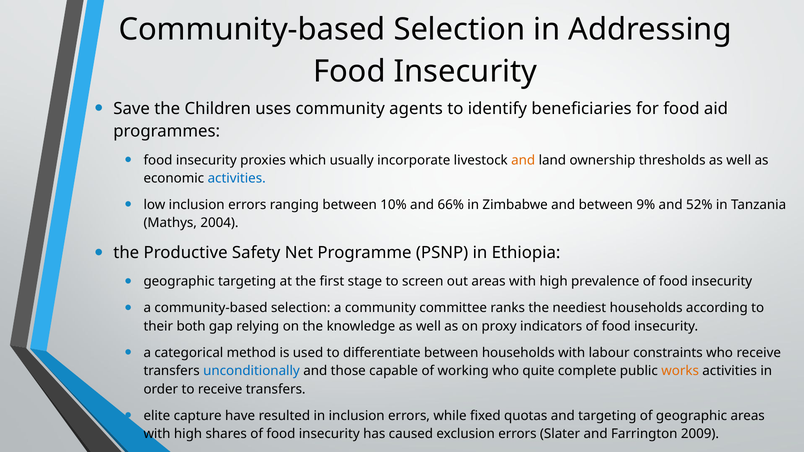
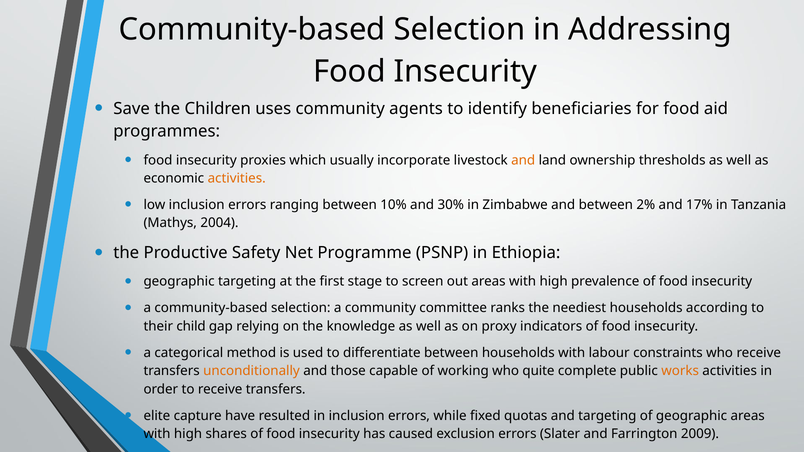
activities at (237, 178) colour: blue -> orange
66%: 66% -> 30%
9%: 9% -> 2%
52%: 52% -> 17%
both: both -> child
unconditionally colour: blue -> orange
